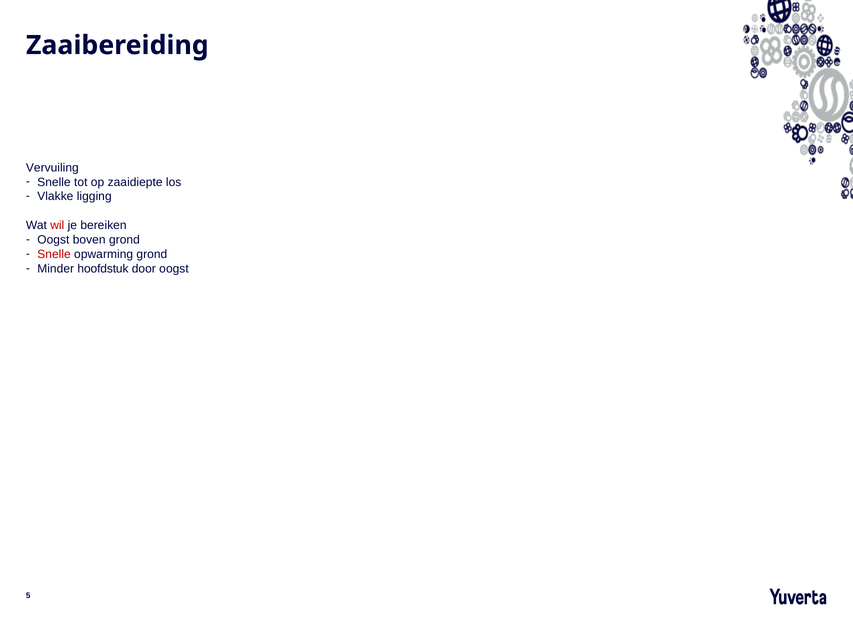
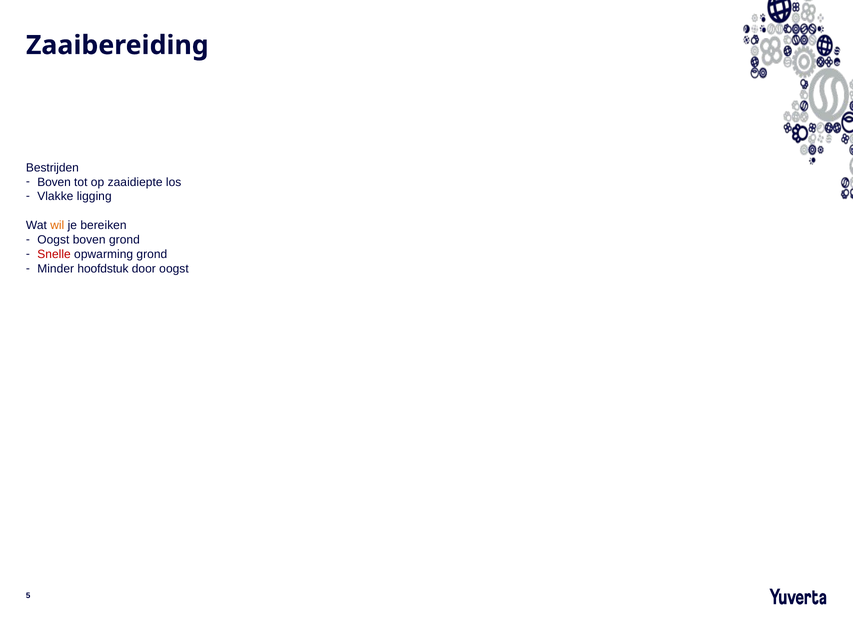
Vervuiling: Vervuiling -> Bestrijden
Snelle at (54, 182): Snelle -> Boven
wil colour: red -> orange
